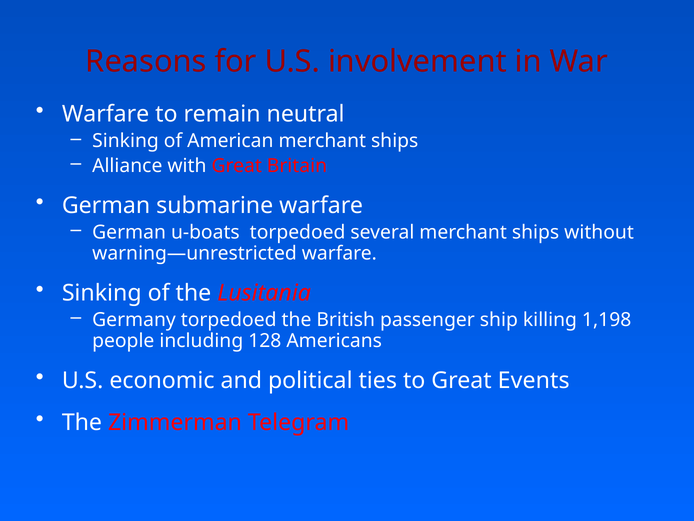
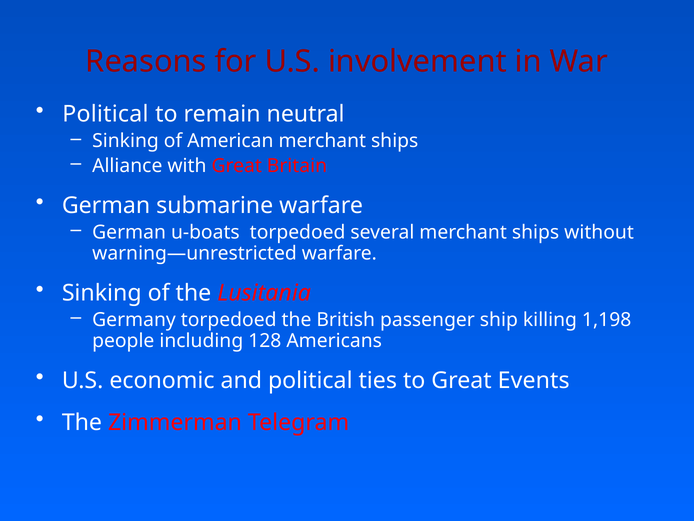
Warfare at (106, 114): Warfare -> Political
